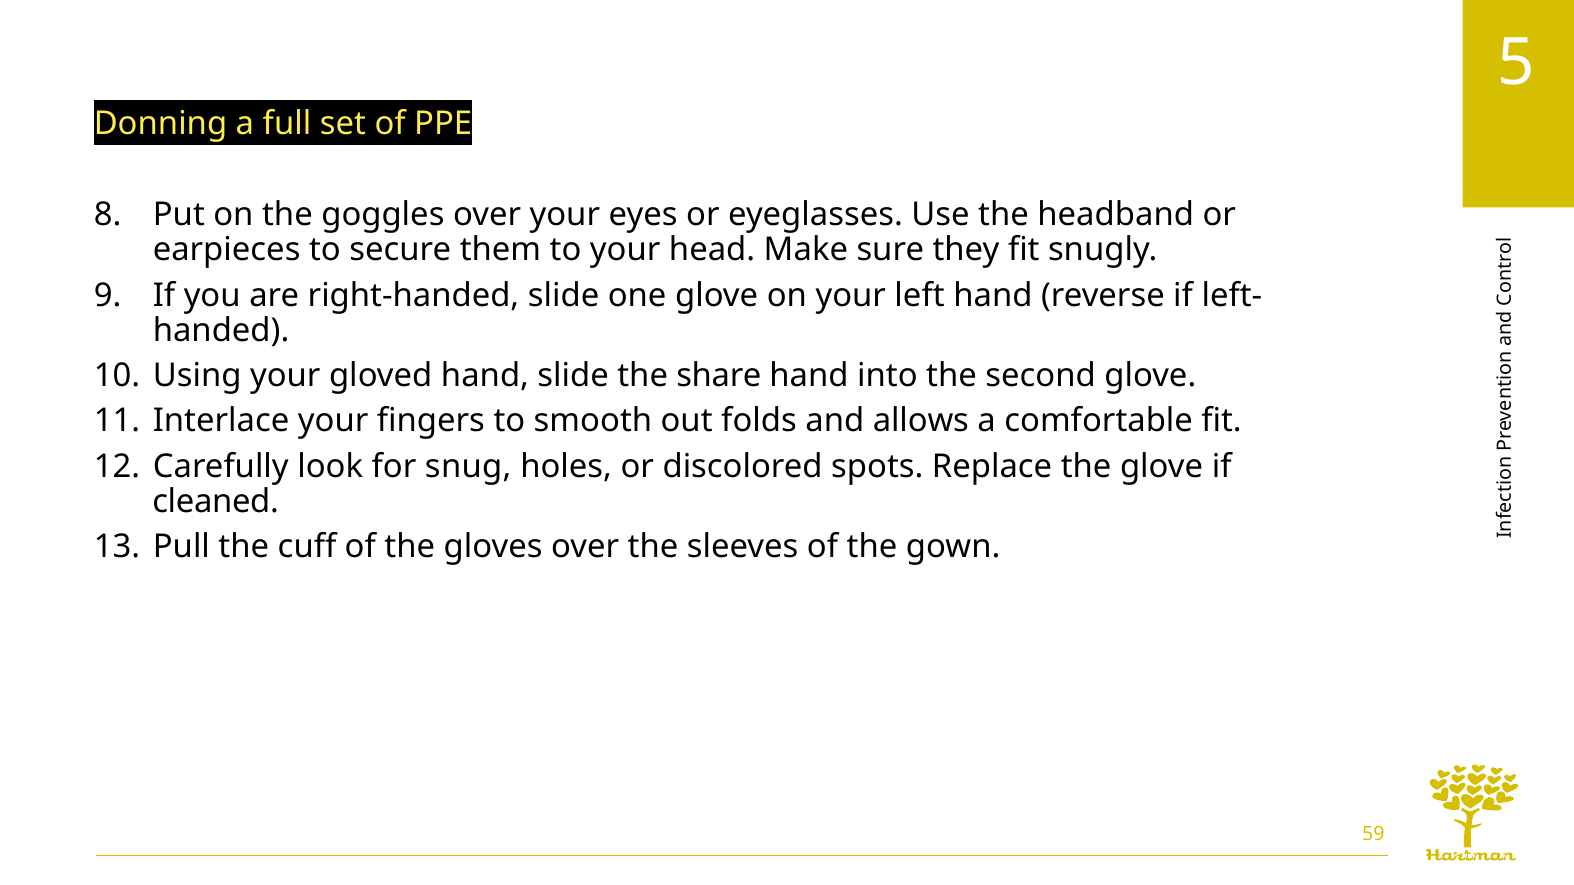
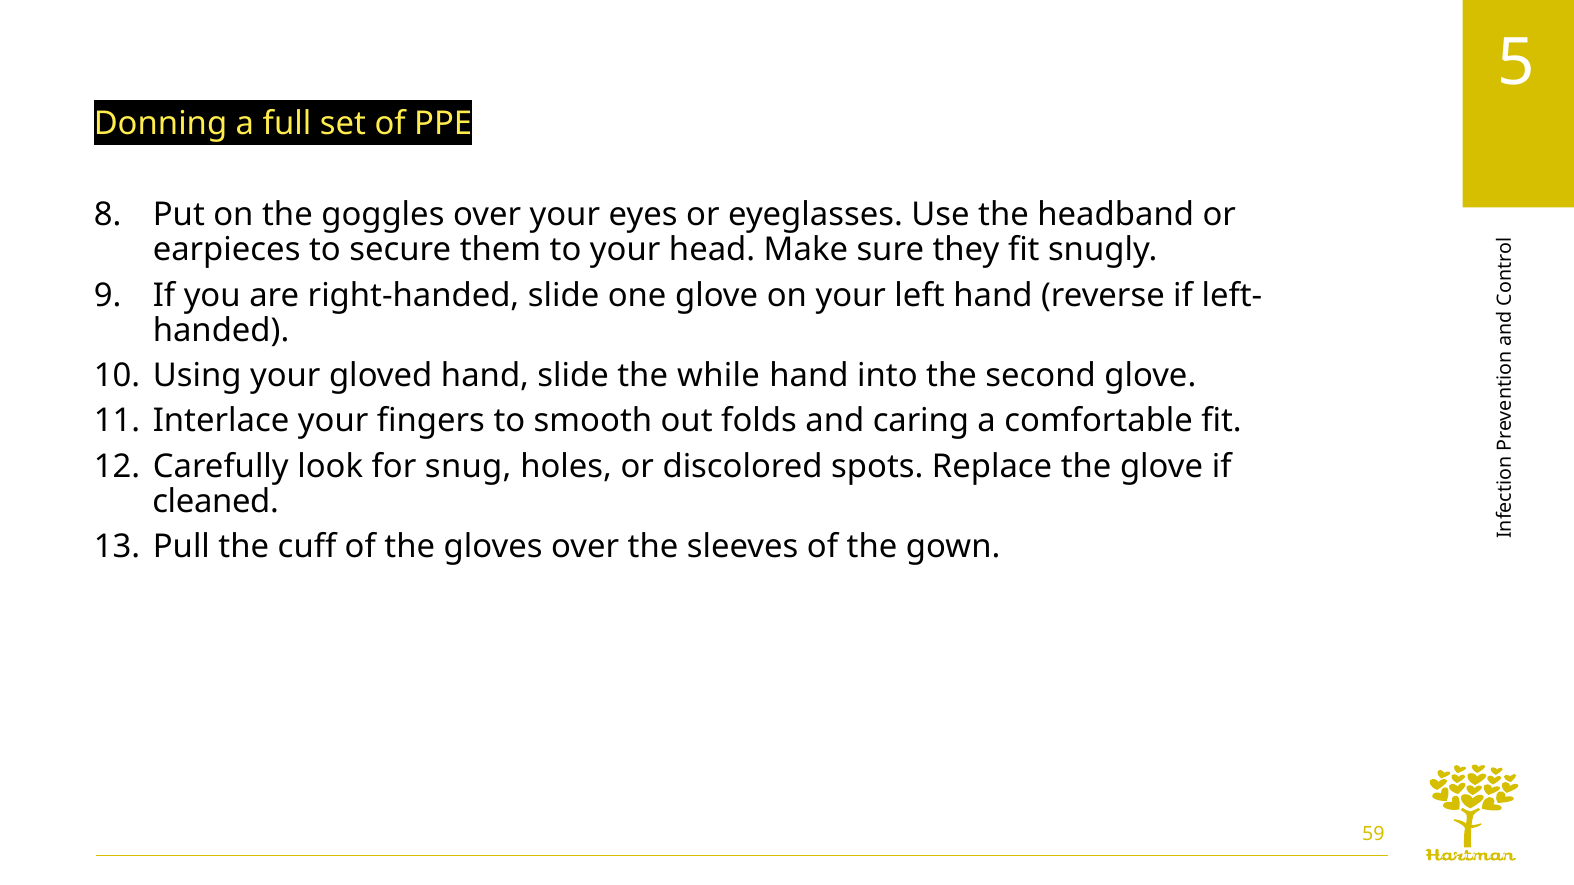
share: share -> while
allows: allows -> caring
